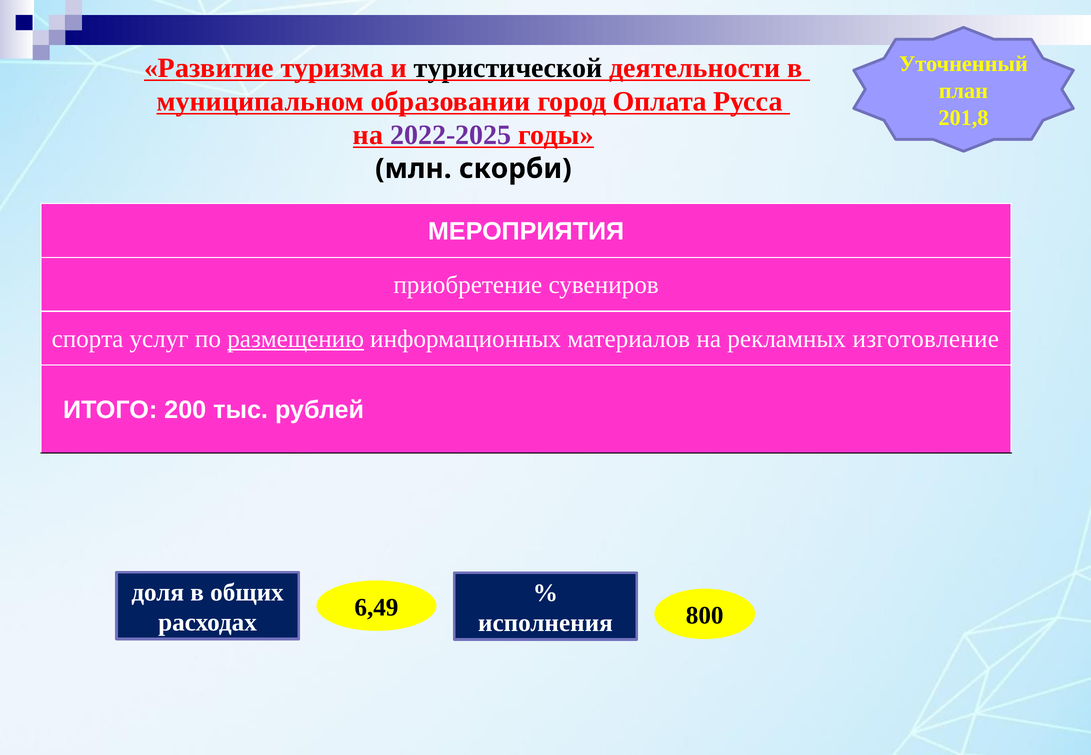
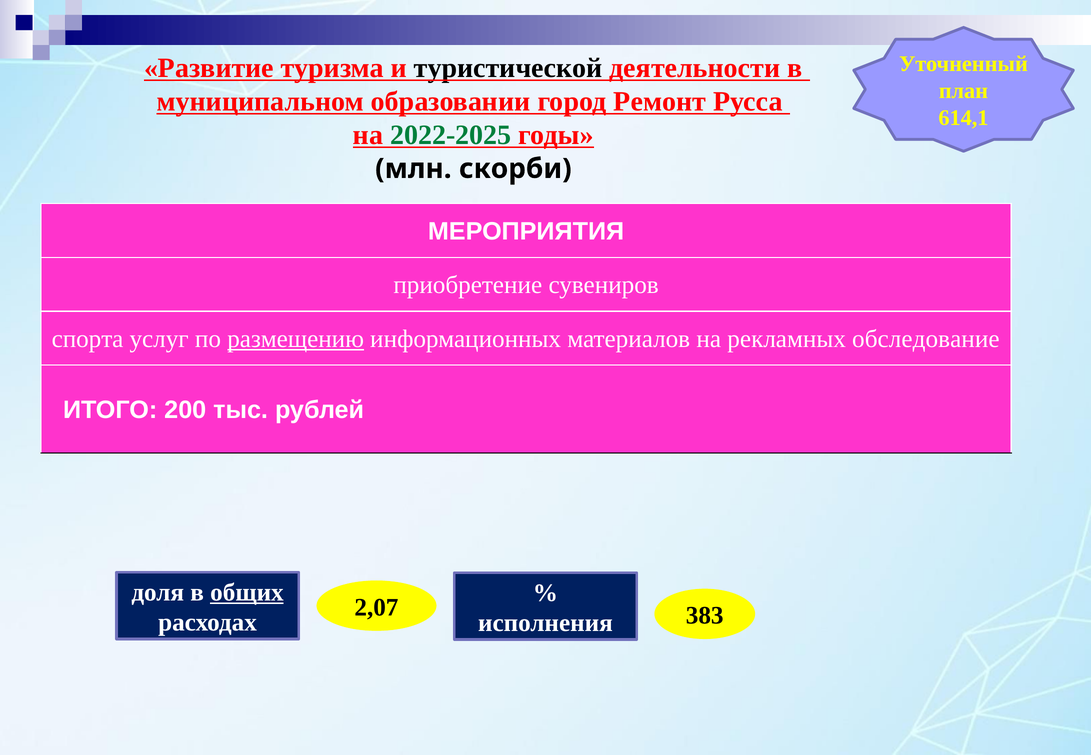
Оплата: Оплата -> Ремонт
201,8: 201,8 -> 614,1
2022-2025 colour: purple -> green
изготовление: изготовление -> обследование
общих underline: none -> present
6,49: 6,49 -> 2,07
800: 800 -> 383
